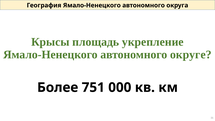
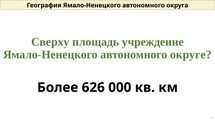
Крысы: Крысы -> Сверху
укрепление: укрепление -> учреждение
751: 751 -> 626
